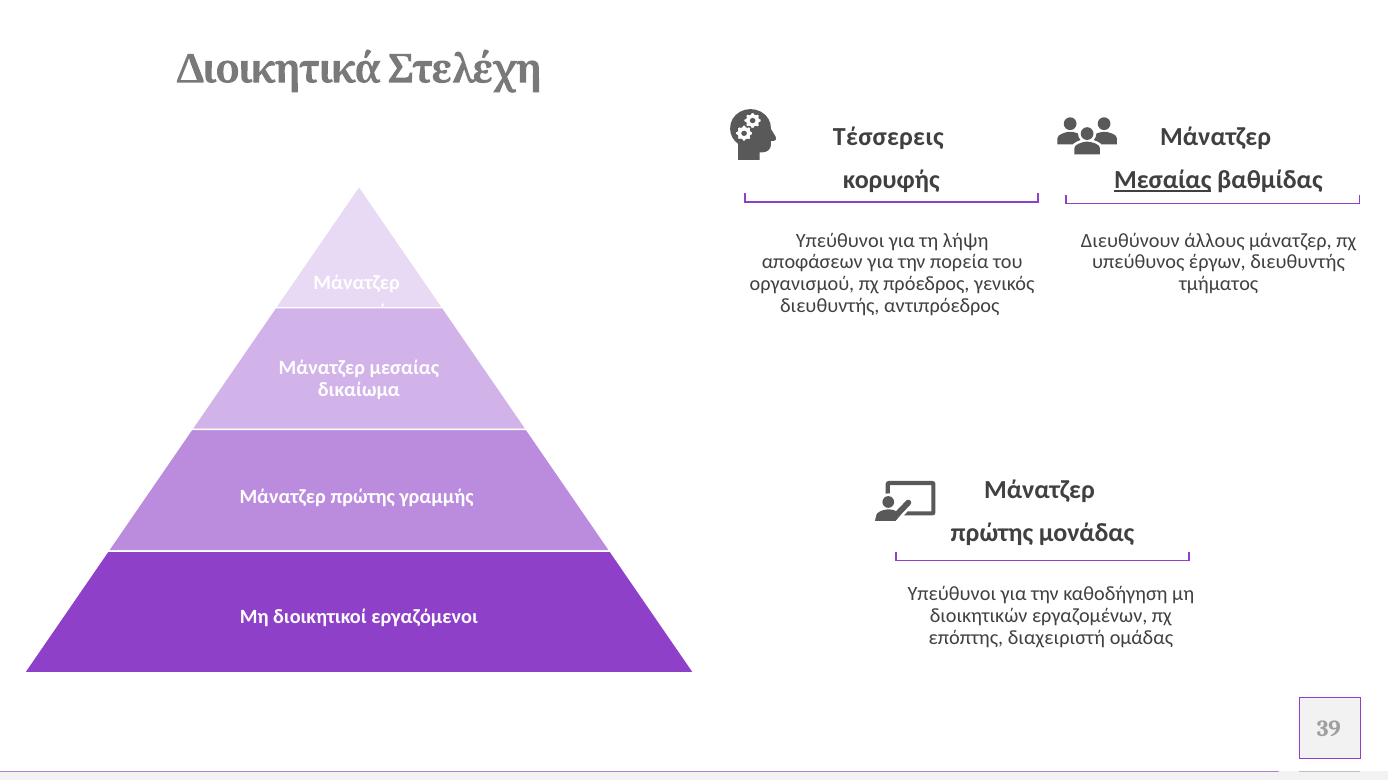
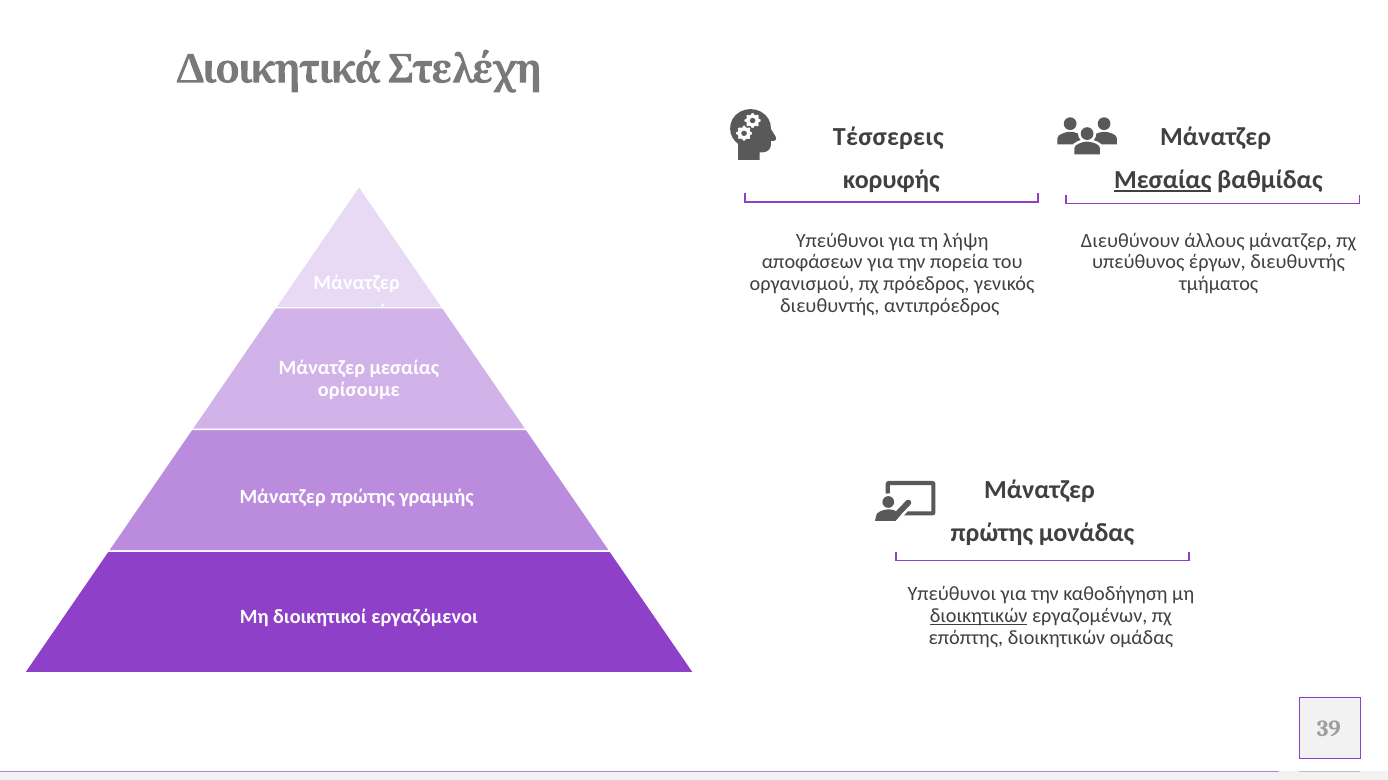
δικαίωμα: δικαίωμα -> ορίσουμε
διοικητικών at (979, 616) underline: none -> present
επόπτης διαχειριστή: διαχειριστή -> διοικητικών
